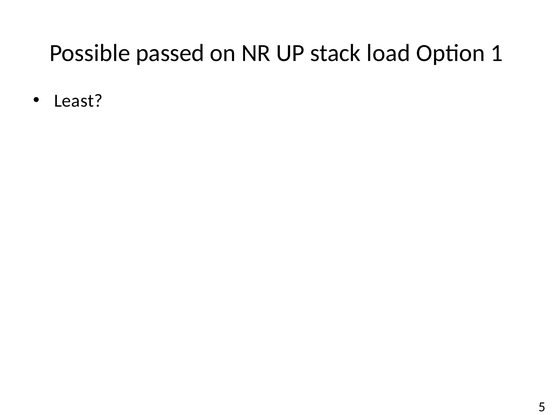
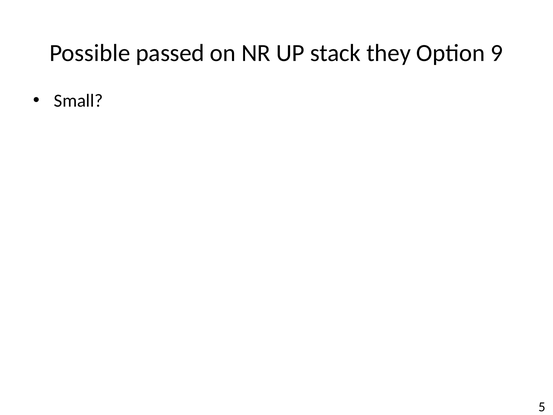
load: load -> they
1: 1 -> 9
Least: Least -> Small
